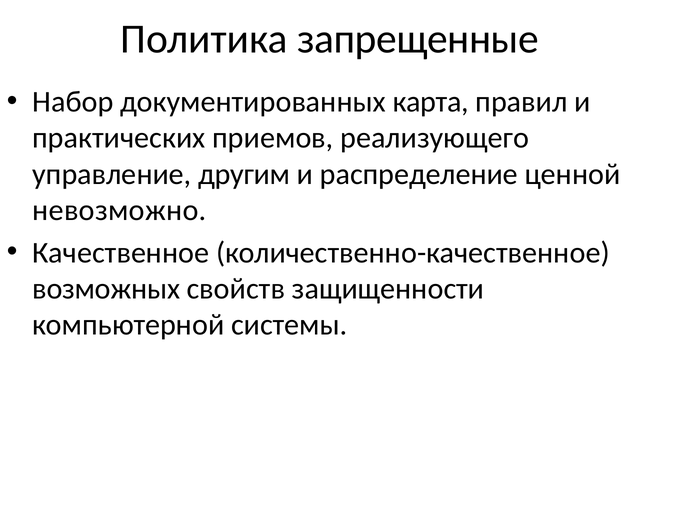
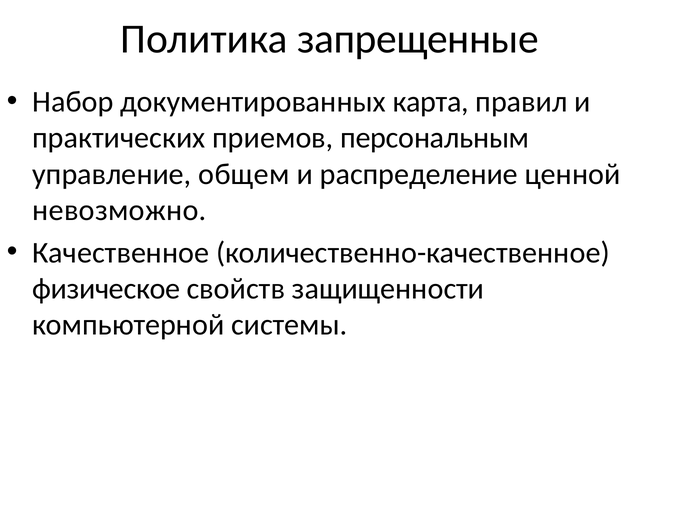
реализующего: реализующего -> персональным
другим: другим -> общем
возможных: возможных -> физическое
